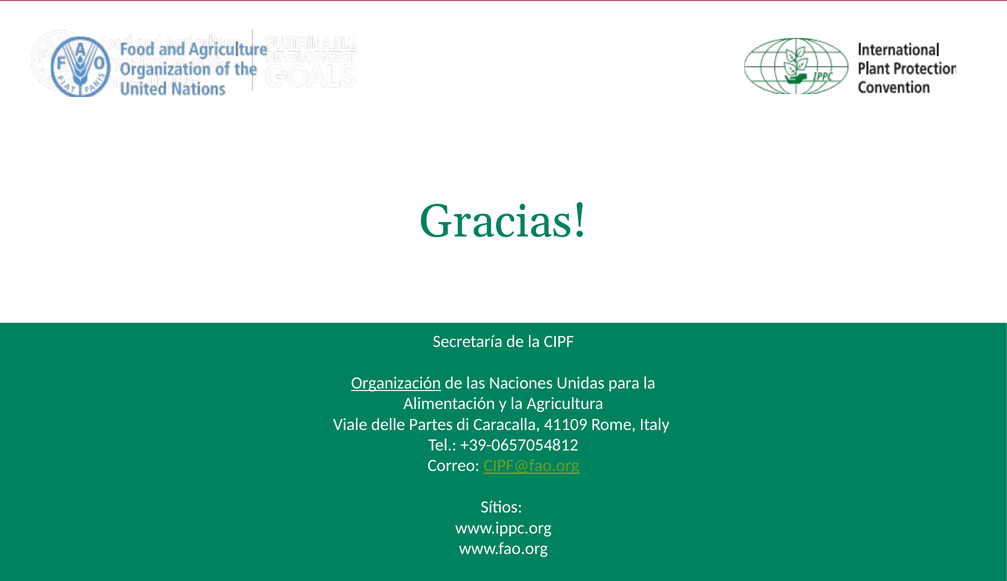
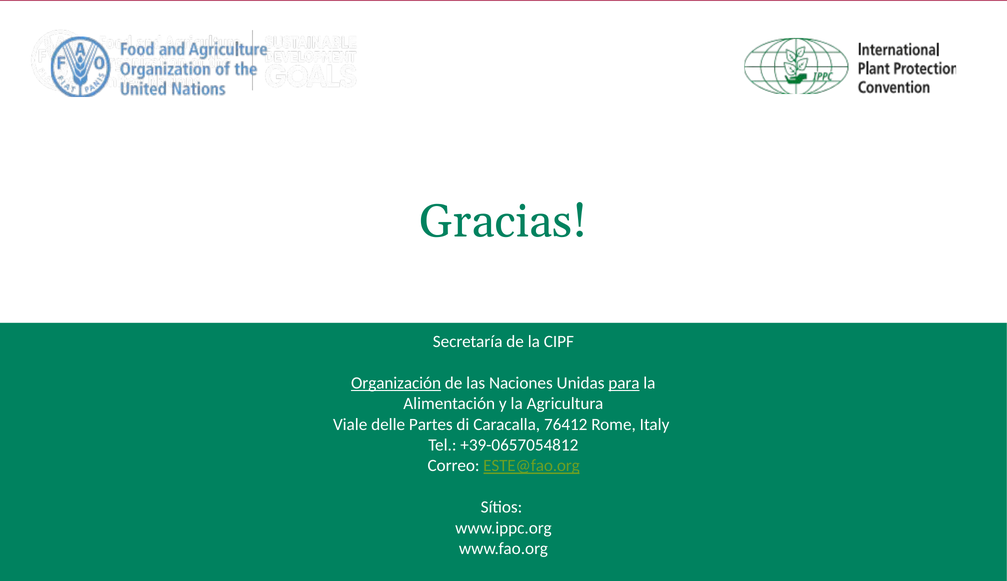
para underline: none -> present
41109: 41109 -> 76412
CIPF@fao.org: CIPF@fao.org -> ESTE@fao.org
